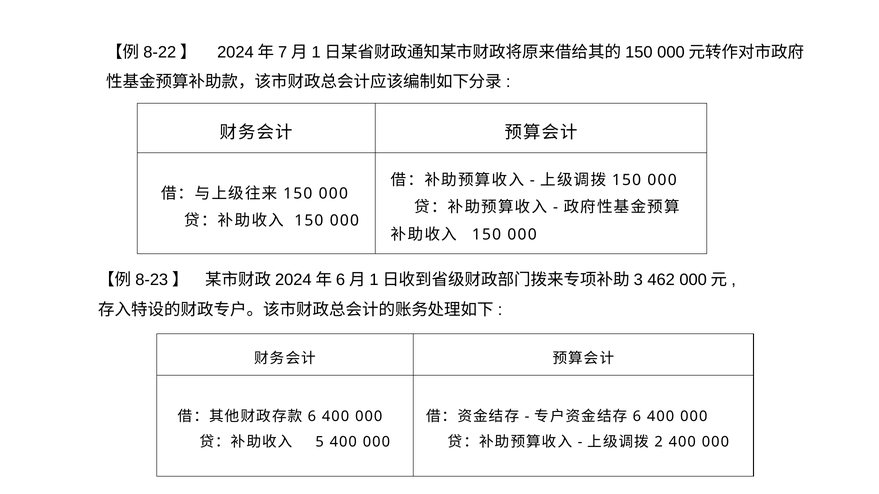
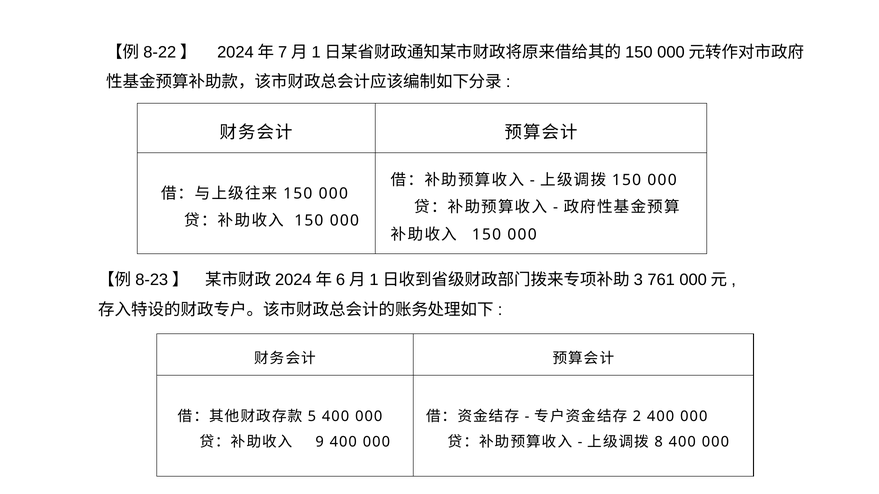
462: 462 -> 761
6 at (312, 417): 6 -> 5
6 at (637, 417): 6 -> 2
5: 5 -> 9
2: 2 -> 8
